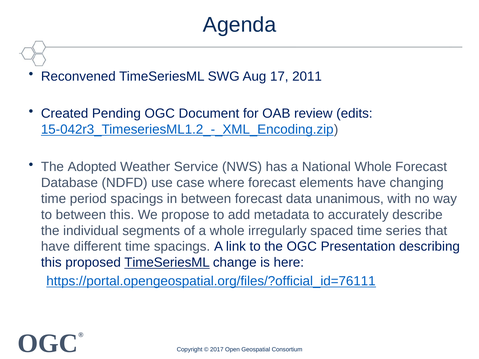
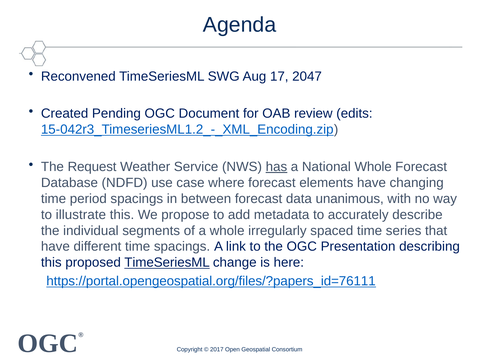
2011: 2011 -> 2047
Adopted: Adopted -> Request
has underline: none -> present
to between: between -> illustrate
https://portal.opengeospatial.org/files/?official_id=76111: https://portal.opengeospatial.org/files/?official_id=76111 -> https://portal.opengeospatial.org/files/?papers_id=76111
